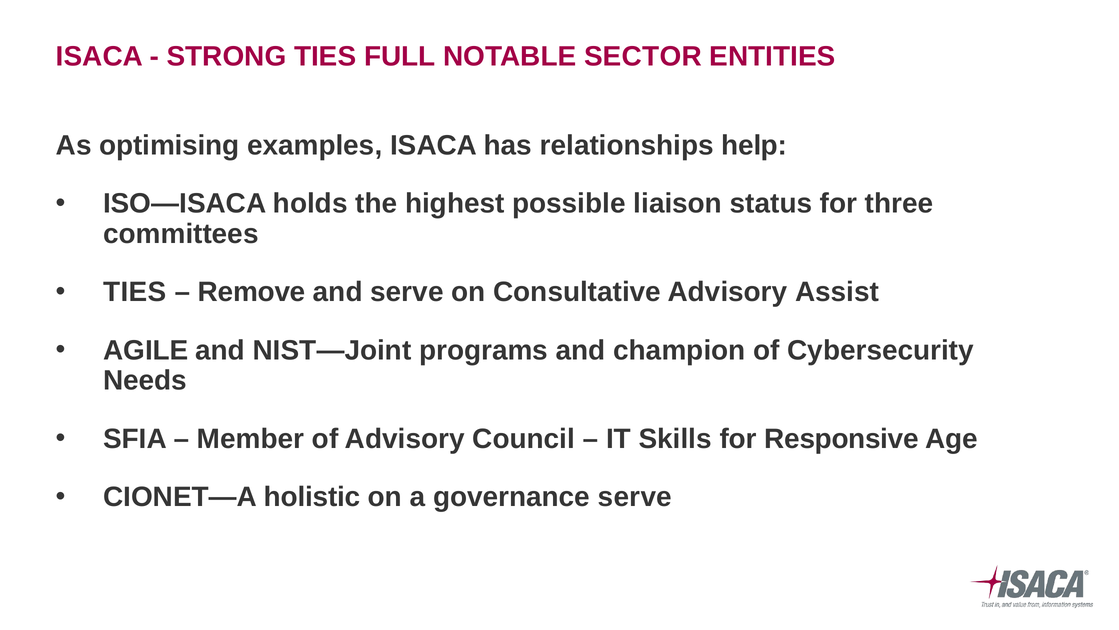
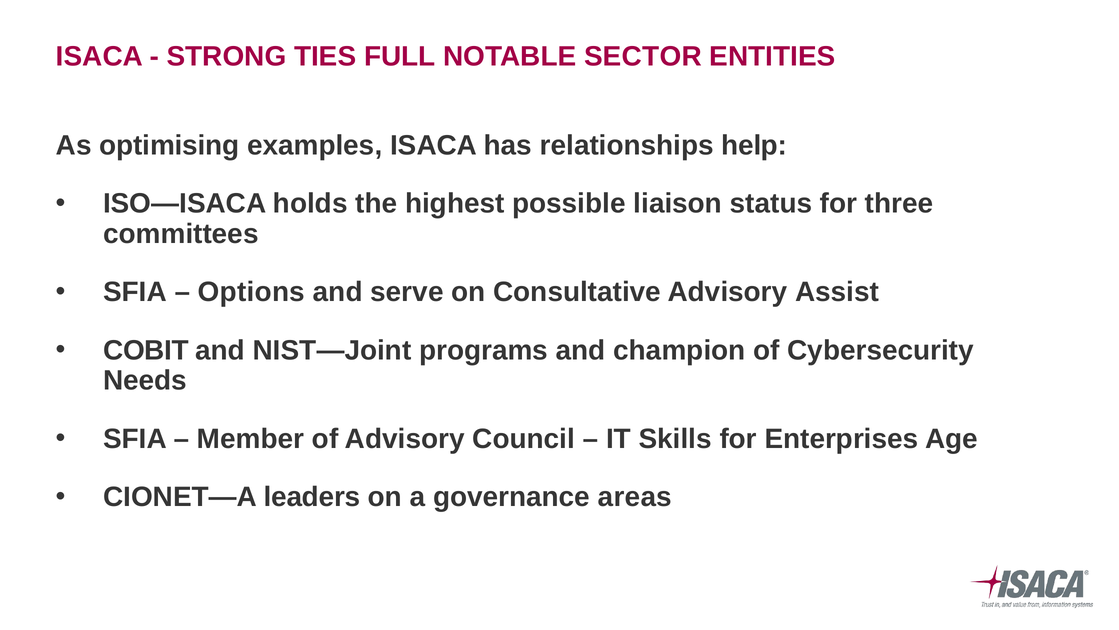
TIES at (135, 292): TIES -> SFIA
Remove: Remove -> Options
AGILE: AGILE -> COBIT
Responsive: Responsive -> Enterprises
holistic: holistic -> leaders
governance serve: serve -> areas
